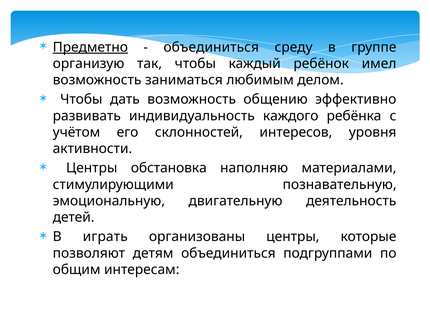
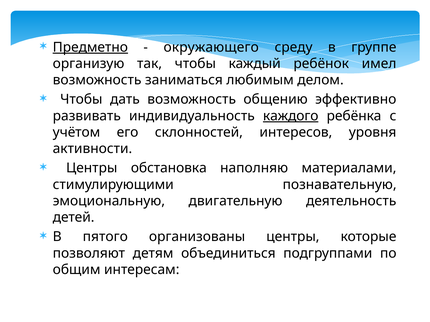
объединиться at (211, 47): объединиться -> окружающего
каждого underline: none -> present
играть: играть -> пятого
